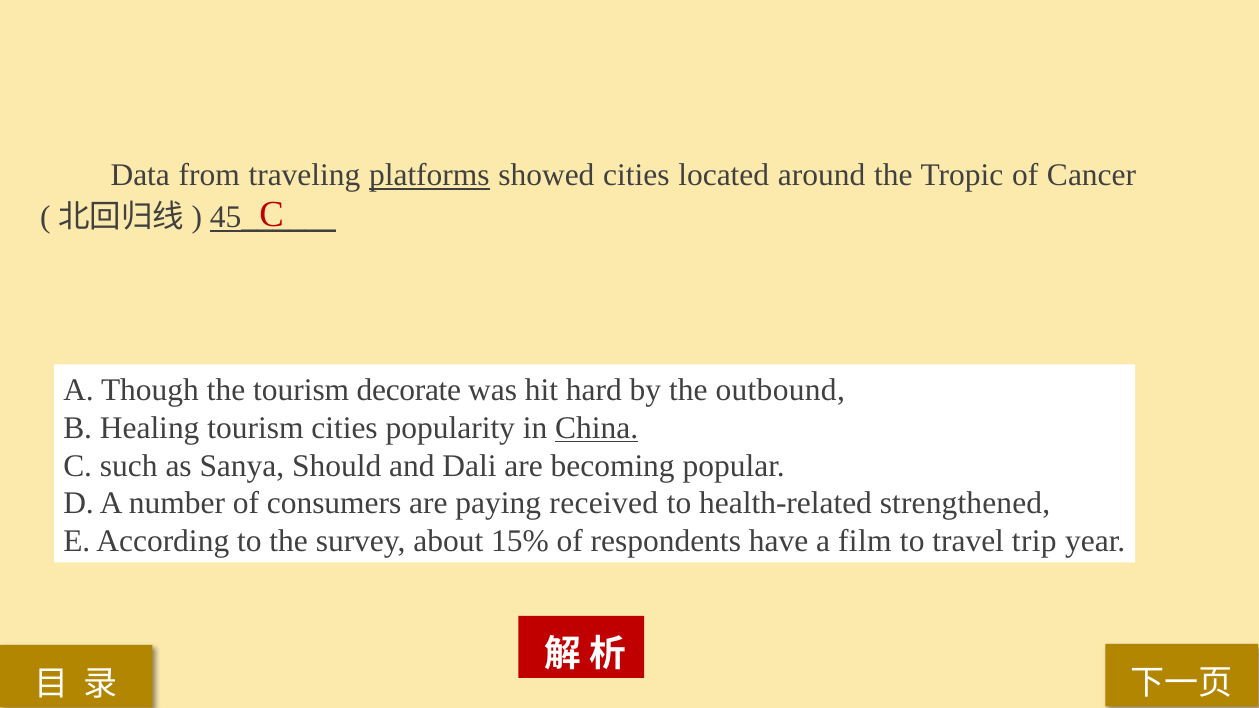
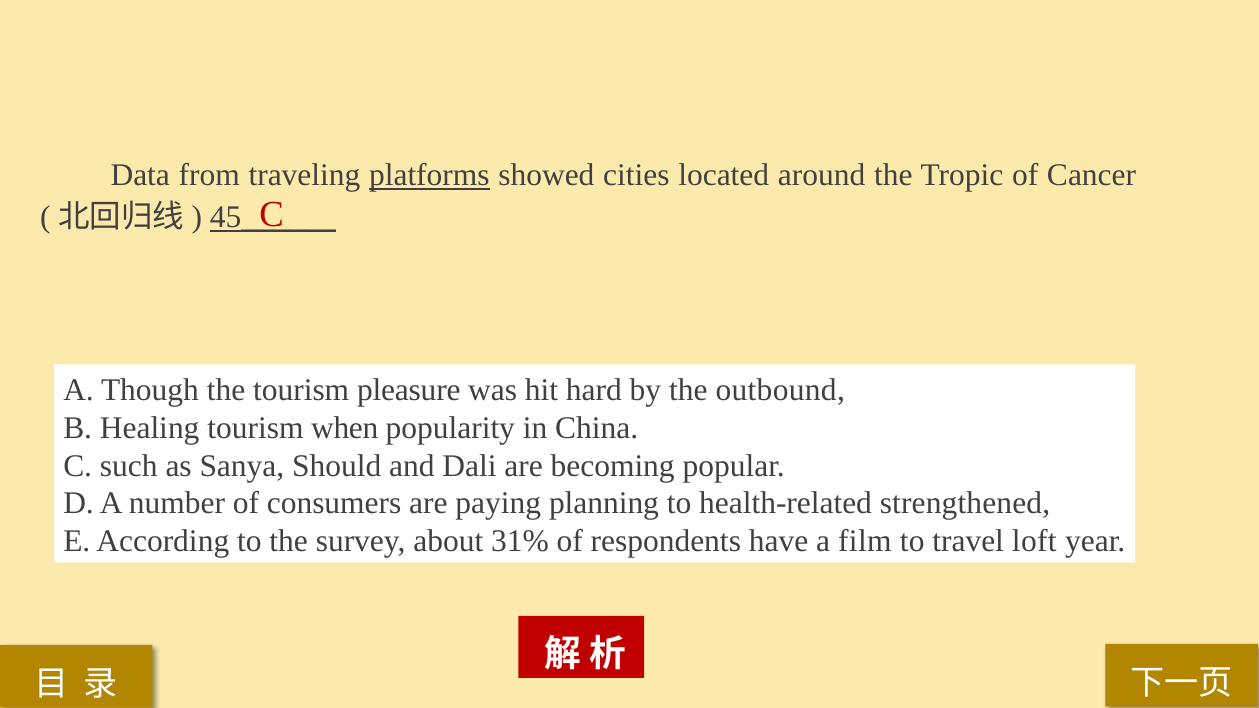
decorate: decorate -> pleasure
tourism cities: cities -> when
China underline: present -> none
received: received -> planning
15%: 15% -> 31%
trip: trip -> loft
